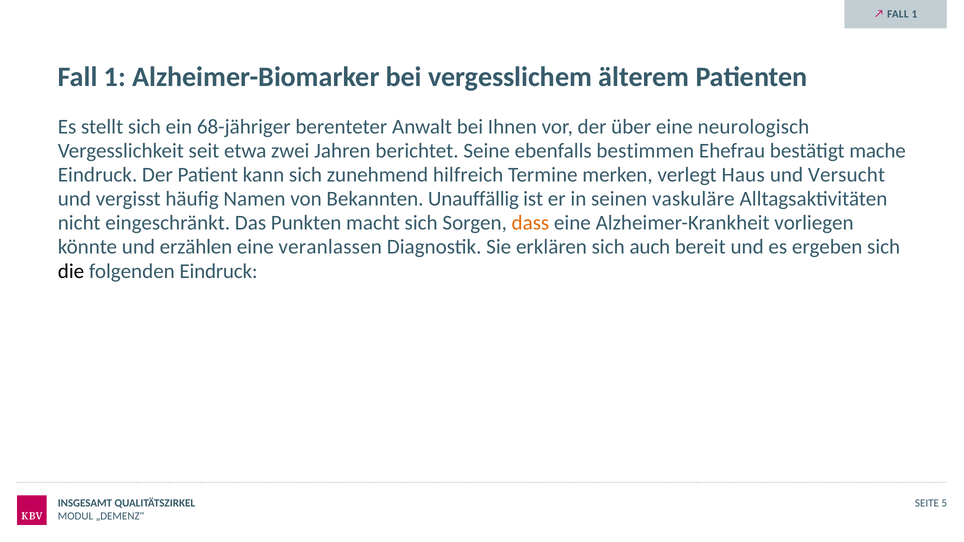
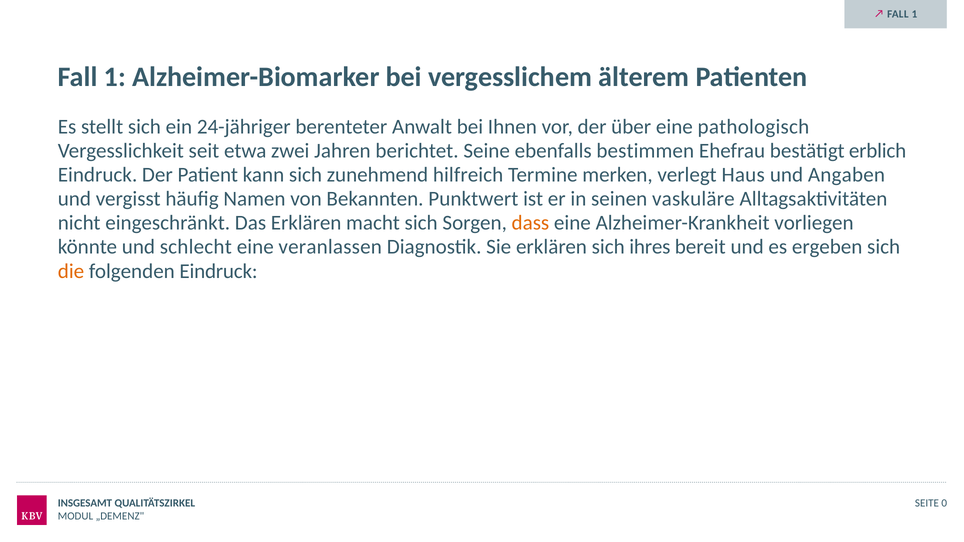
68-jähriger: 68-jähriger -> 24-jähriger
neurologisch: neurologisch -> pathologisch
mache: mache -> erblich
Versucht: Versucht -> Angaben
Unauffällig: Unauffällig -> Punktwert
Das Punkten: Punkten -> Erklären
erzählen: erzählen -> schlecht
auch: auch -> ihres
die colour: black -> orange
5: 5 -> 0
